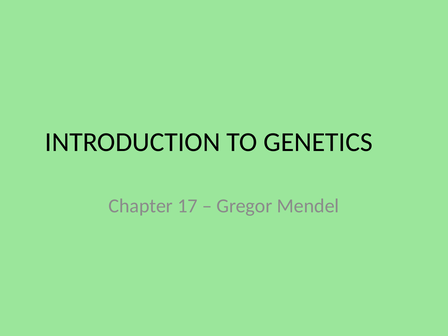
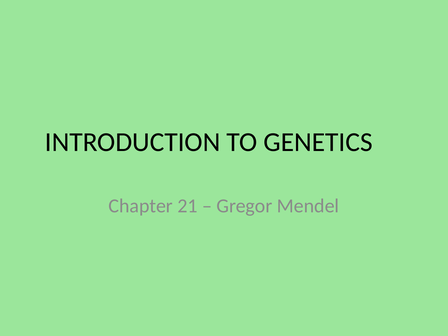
17: 17 -> 21
